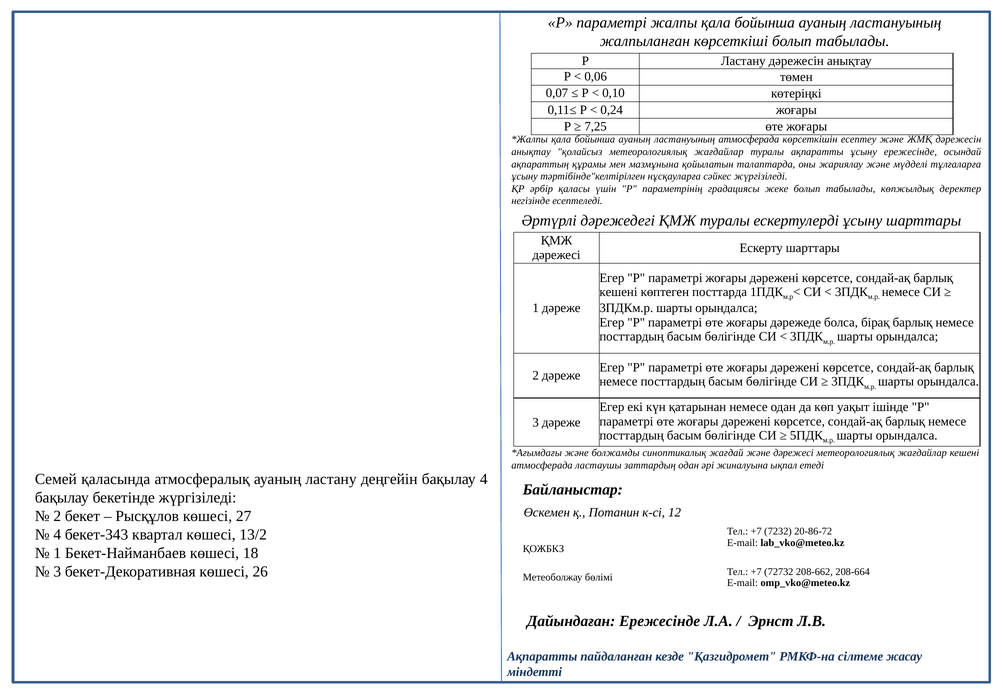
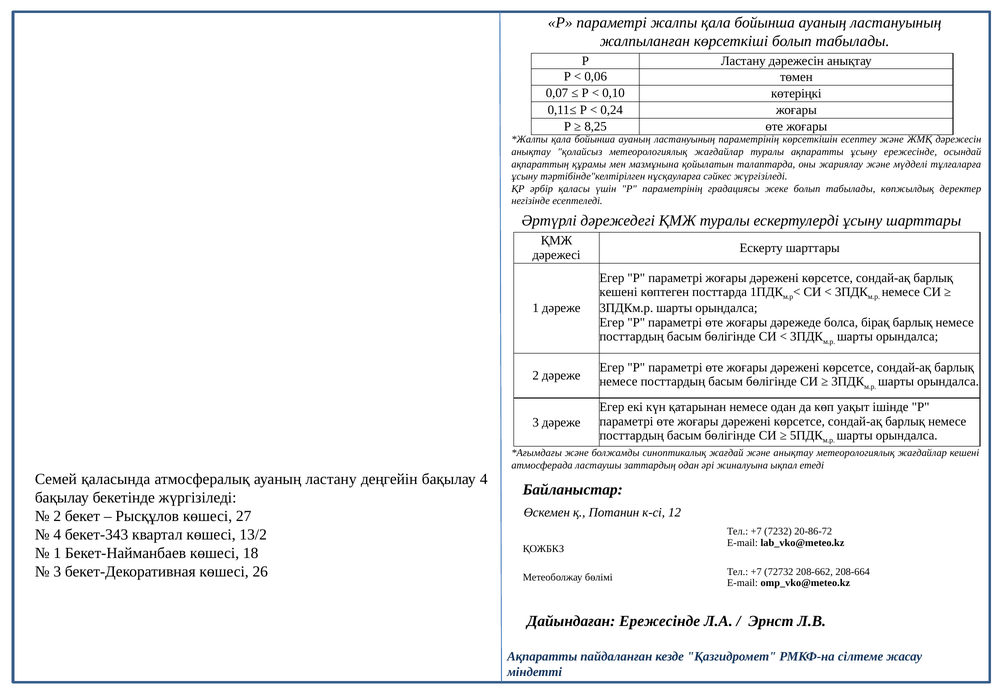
7,25: 7,25 -> 8,25
ластануының атмосферада: атмосферада -> параметрінің
және дәрежесі: дәрежесі -> анықтау
